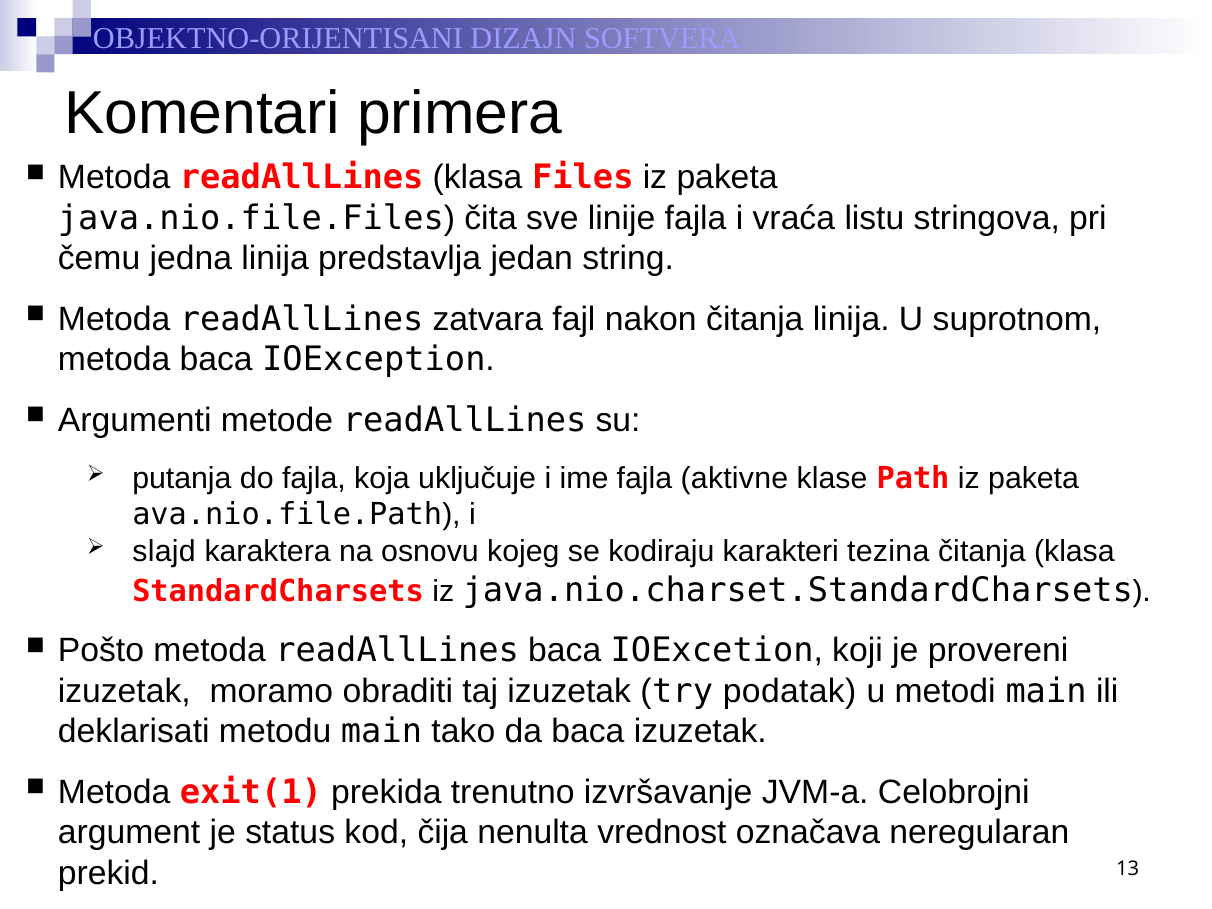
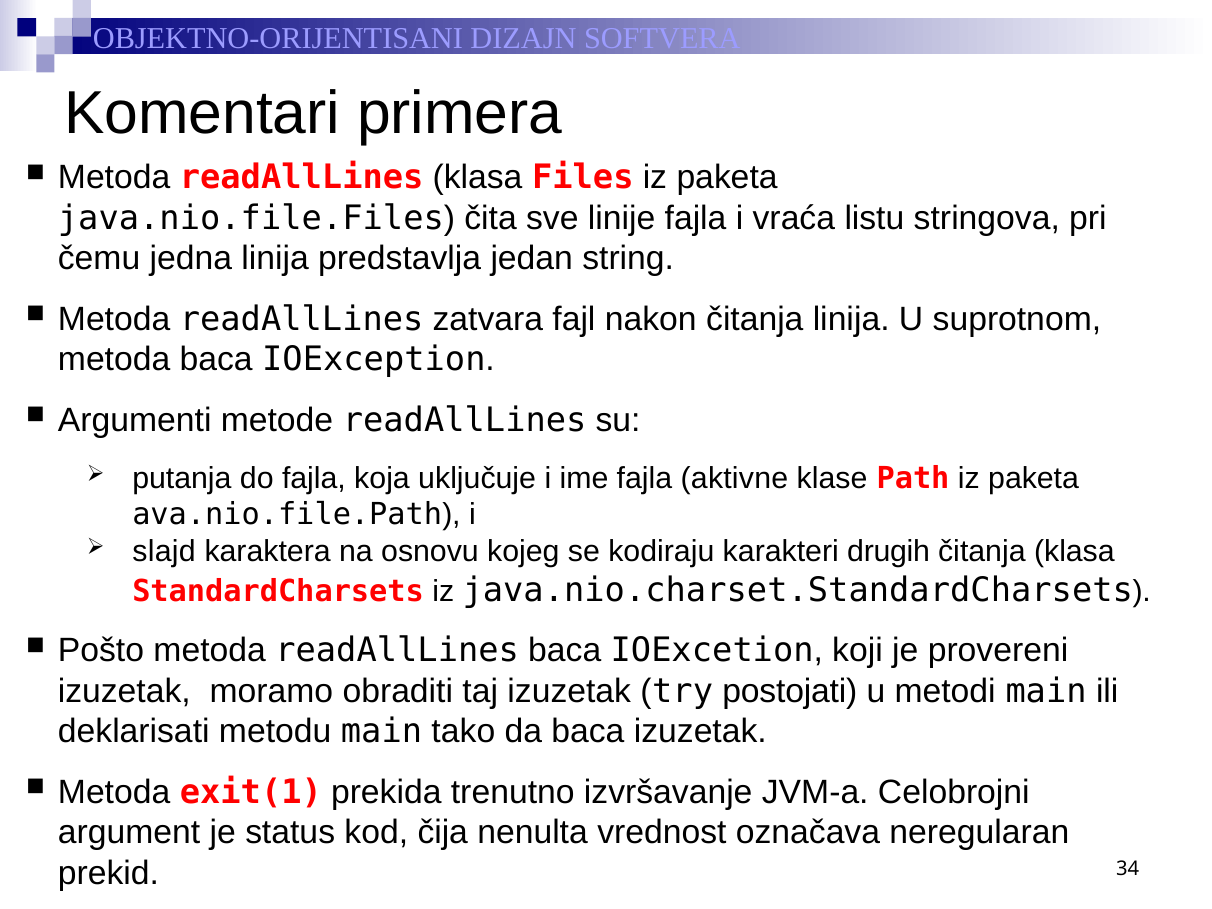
tezina: tezina -> drugih
podatak: podatak -> postojati
13: 13 -> 34
